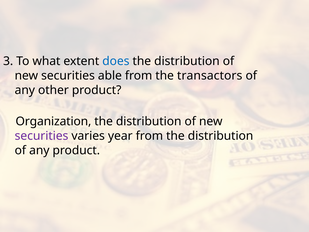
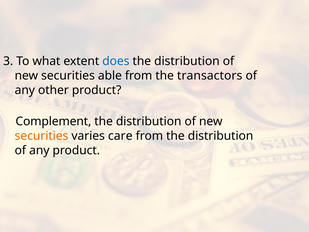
Organization: Organization -> Complement
securities at (42, 136) colour: purple -> orange
year: year -> care
